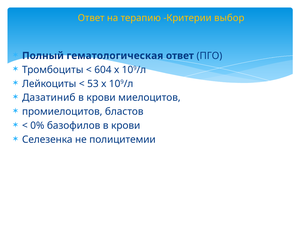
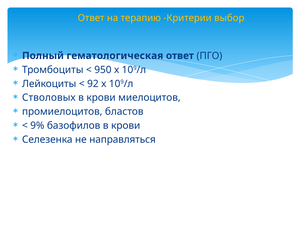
604: 604 -> 950
53: 53 -> 92
Дазатиниб: Дазатиниб -> Стволовых
0%: 0% -> 9%
полицитемии: полицитемии -> направляться
